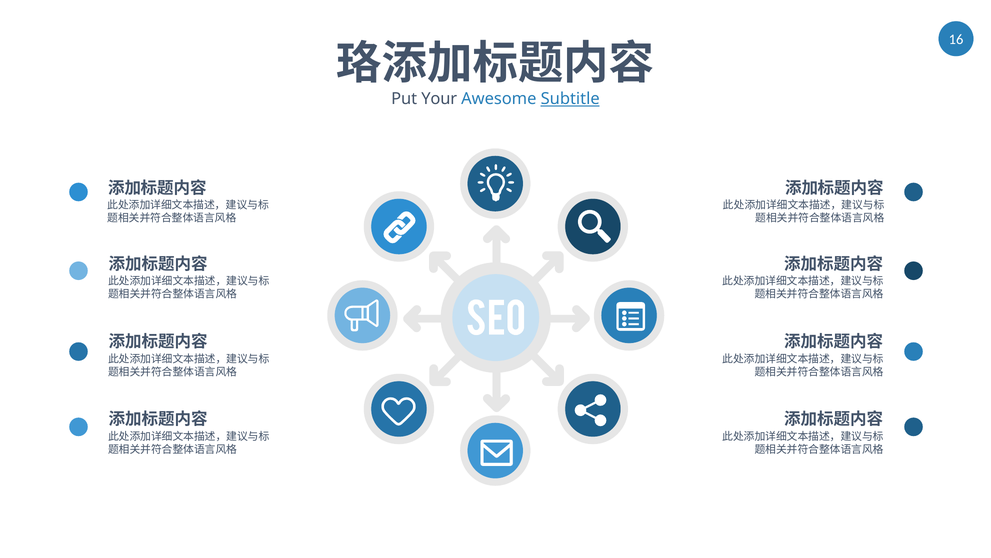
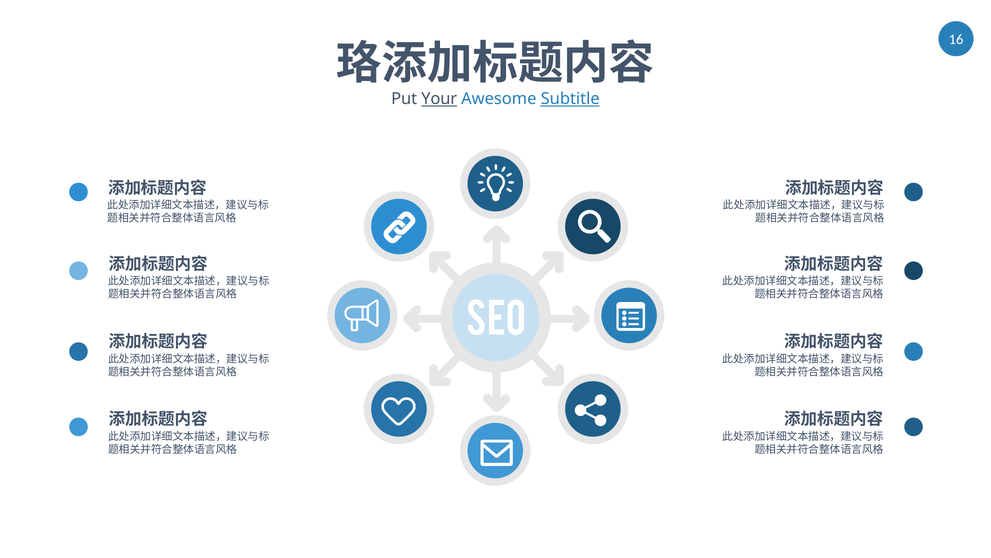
Your underline: none -> present
